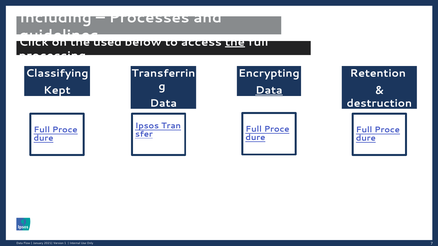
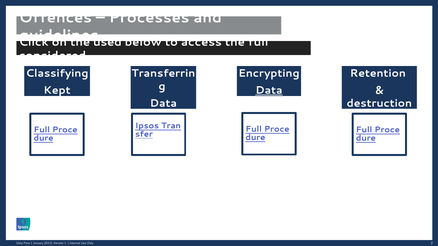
Including: Including -> Offences
the at (235, 42) underline: present -> none
processing: processing -> considered
